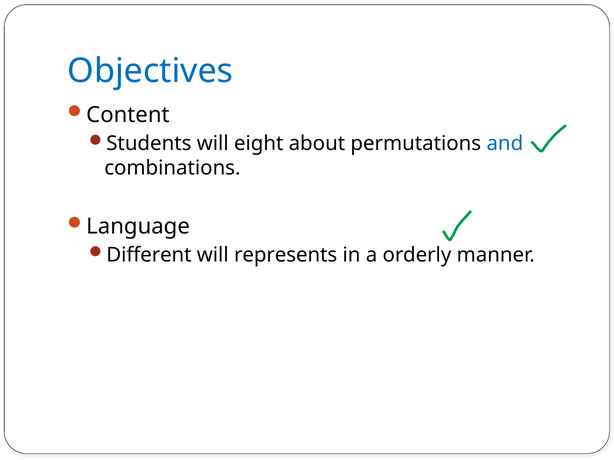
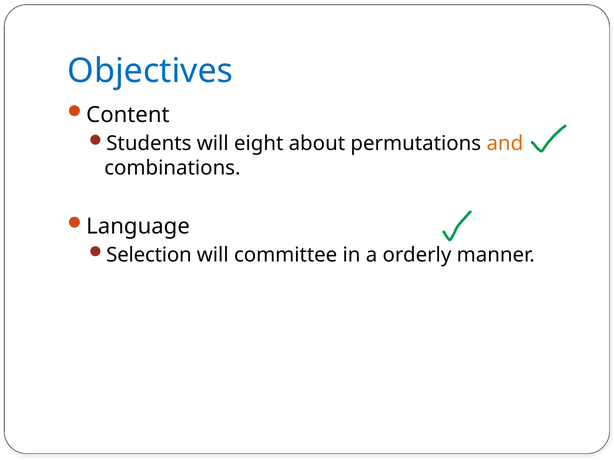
and colour: blue -> orange
Different: Different -> Selection
represents: represents -> committee
